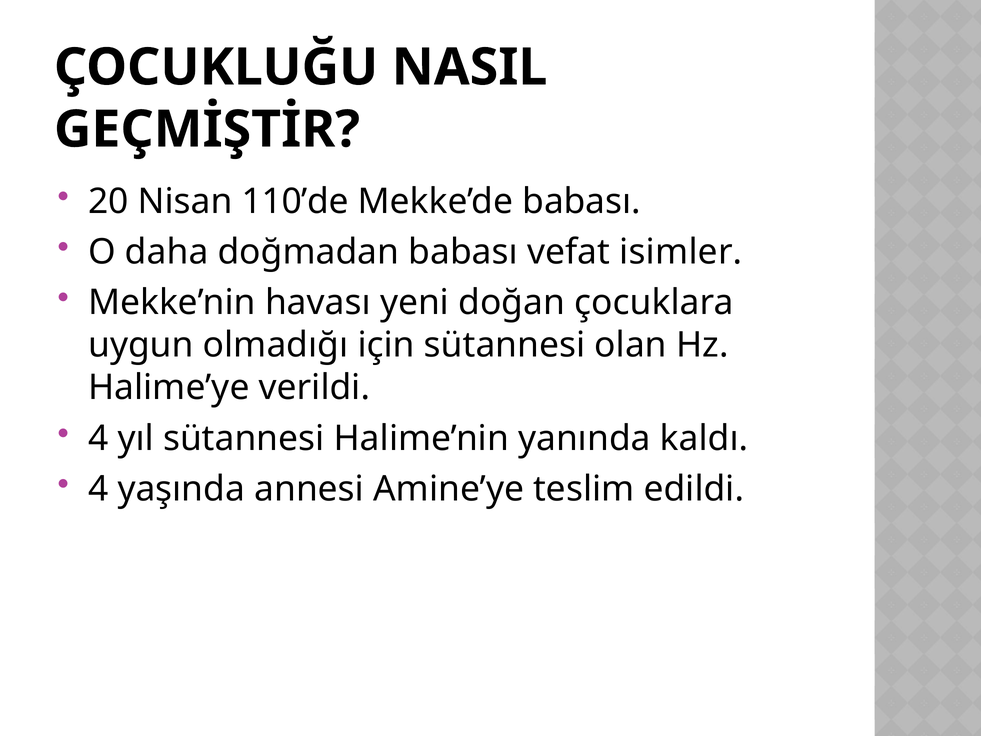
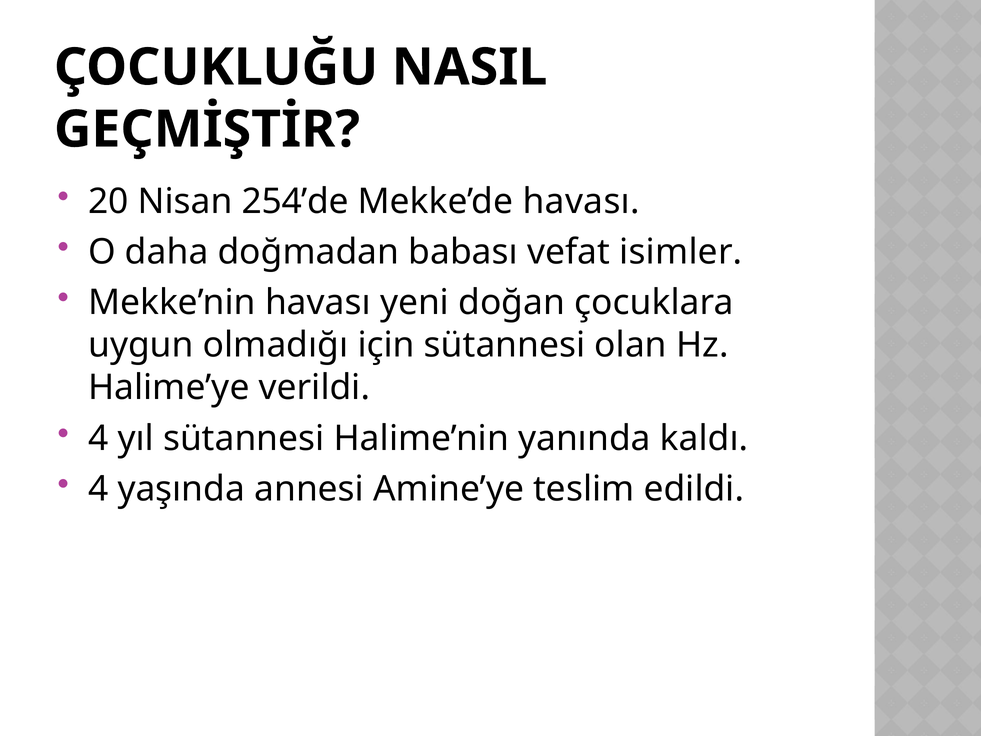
110’de: 110’de -> 254’de
Mekke’de babası: babası -> havası
